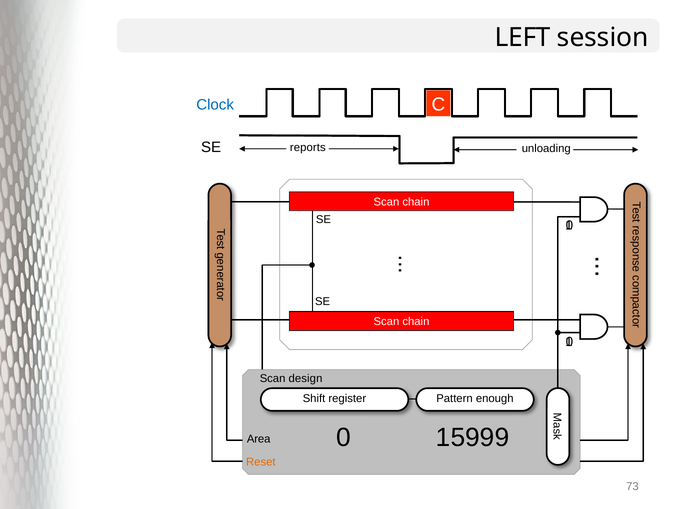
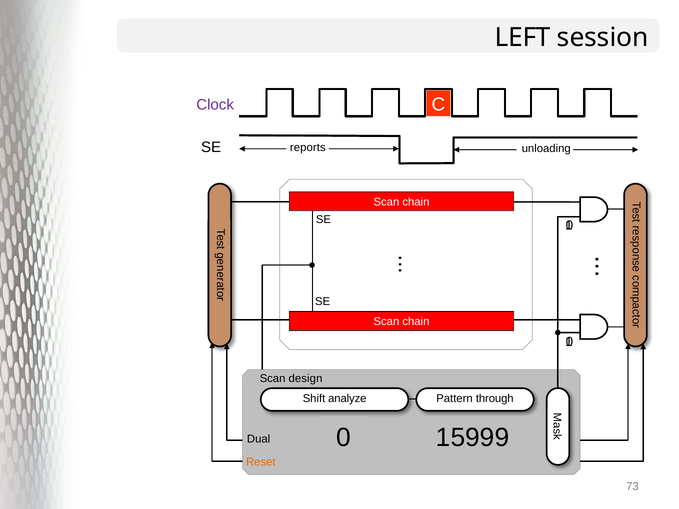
Clock colour: blue -> purple
register: register -> analyze
enough: enough -> through
Area: Area -> Dual
